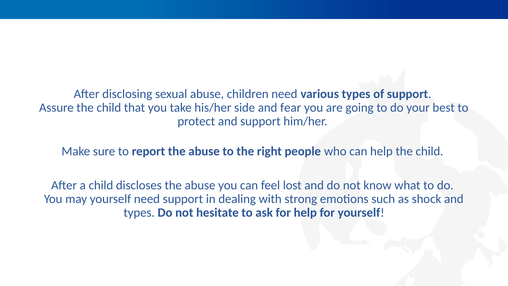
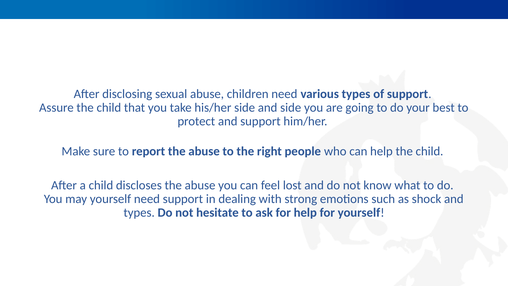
and fear: fear -> side
